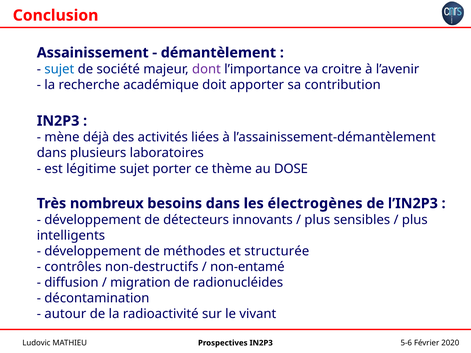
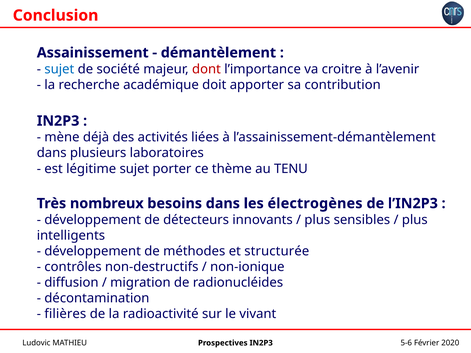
dont colour: purple -> red
DOSE: DOSE -> TENU
non-entamé: non-entamé -> non-ionique
autour: autour -> filières
